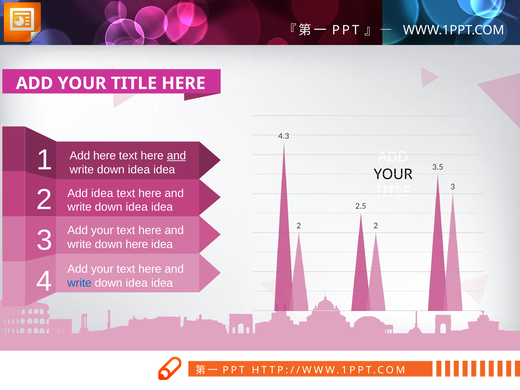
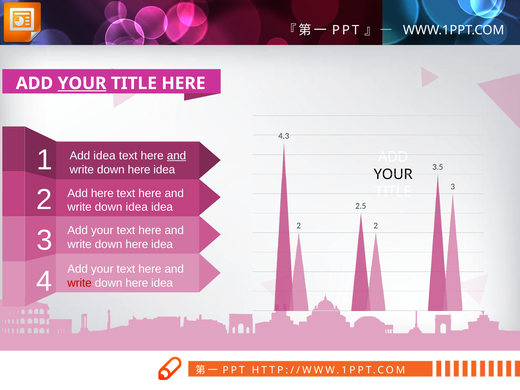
YOUR at (82, 83) underline: none -> present
Add here: here -> idea
idea at (139, 170): idea -> here
Add idea: idea -> here
write at (80, 283) colour: blue -> red
idea at (137, 283): idea -> here
